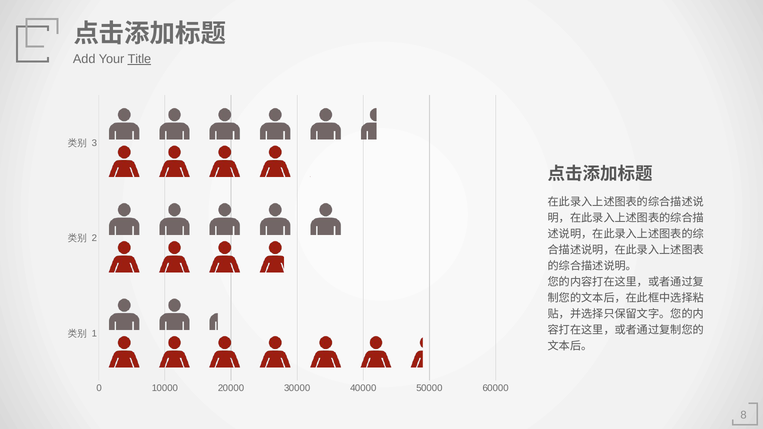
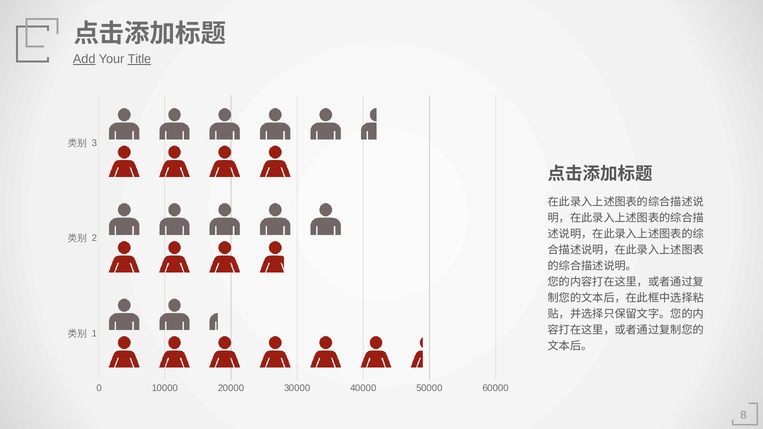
Add underline: none -> present
